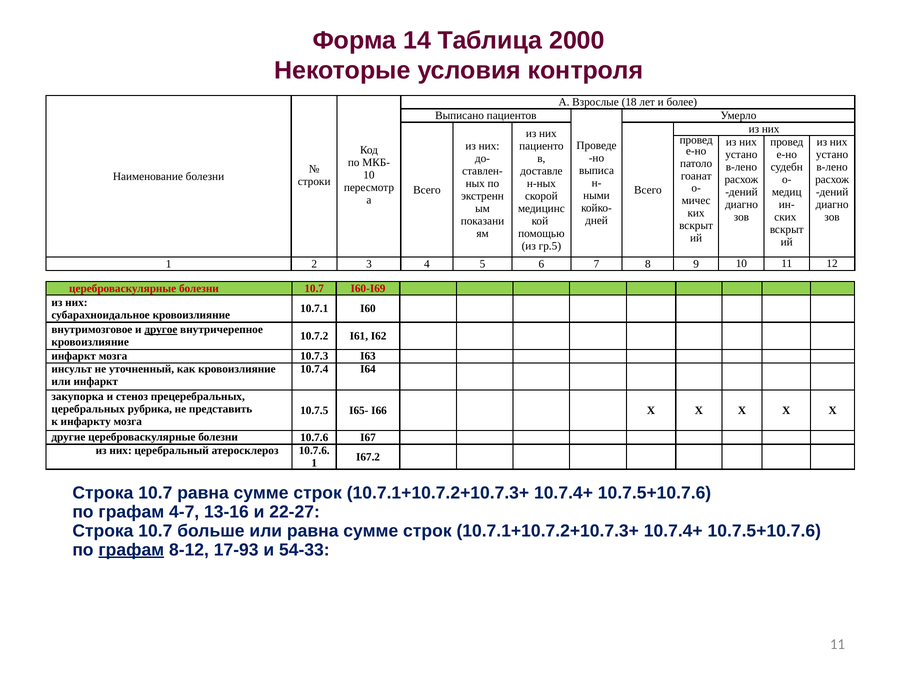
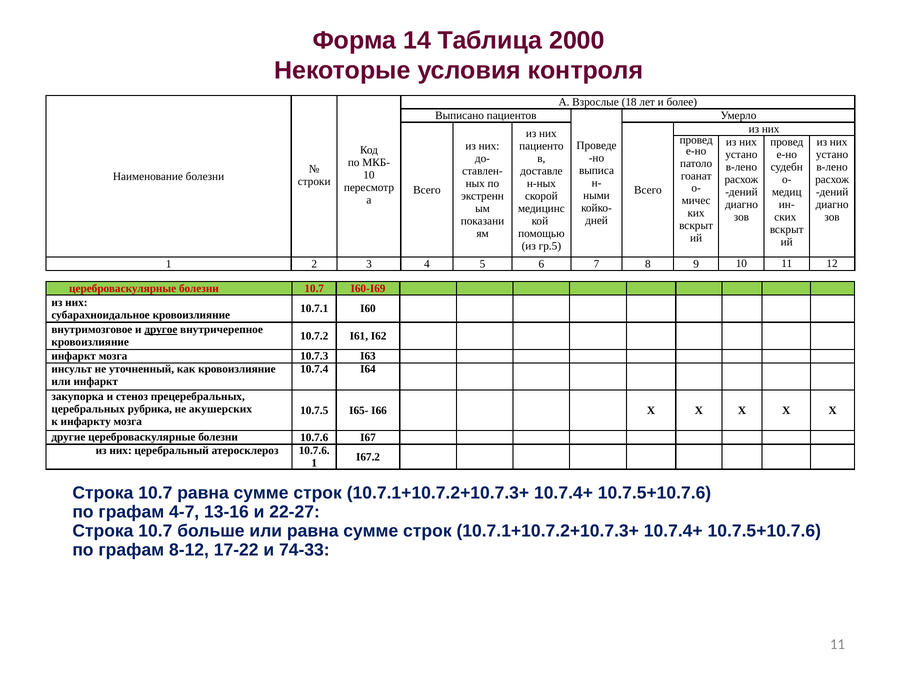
представить: представить -> акушерских
графам at (131, 549) underline: present -> none
17-93: 17-93 -> 17-22
54-33: 54-33 -> 74-33
